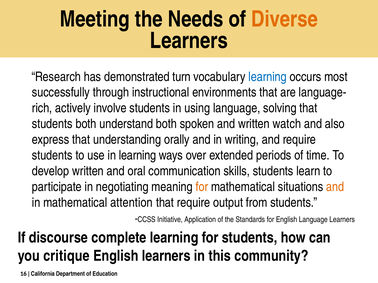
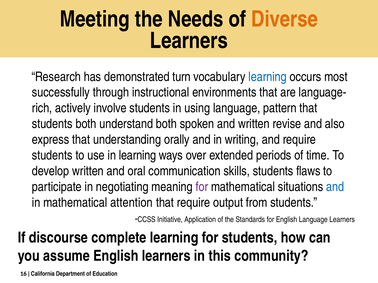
solving: solving -> pattern
watch: watch -> revise
learn: learn -> flaws
for at (202, 187) colour: orange -> purple
and at (335, 187) colour: orange -> blue
critique: critique -> assume
